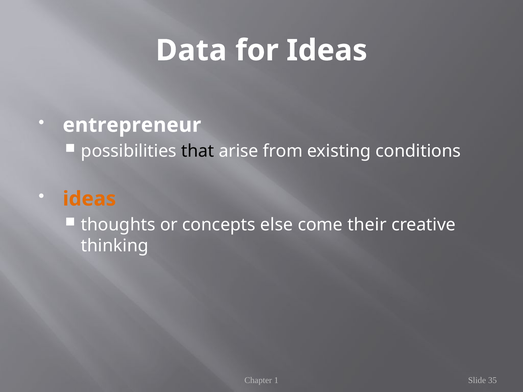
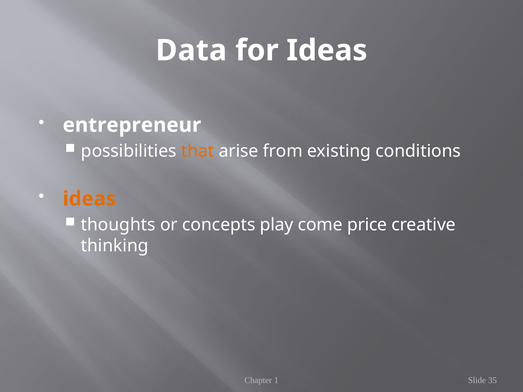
that colour: black -> orange
else: else -> play
their: their -> price
